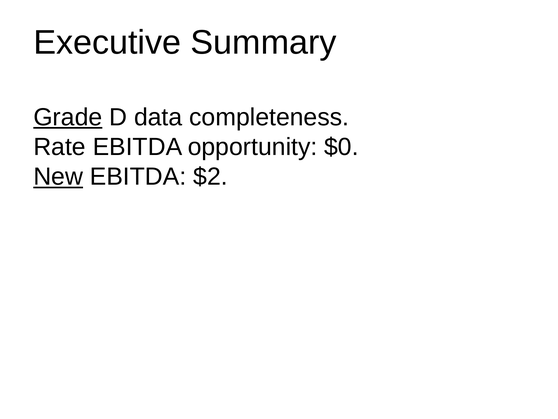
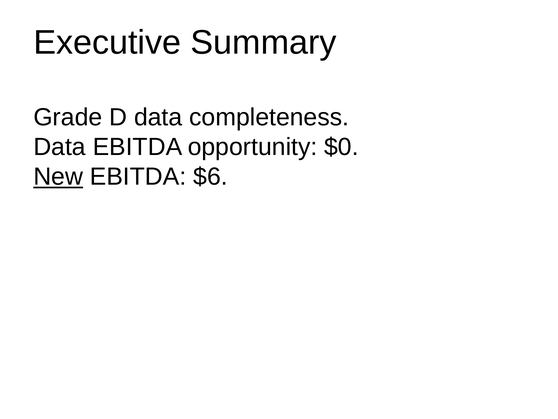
Grade underline: present -> none
Rate at (60, 147): Rate -> Data
$2: $2 -> $6
